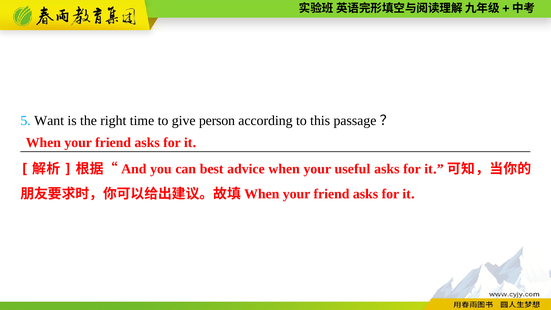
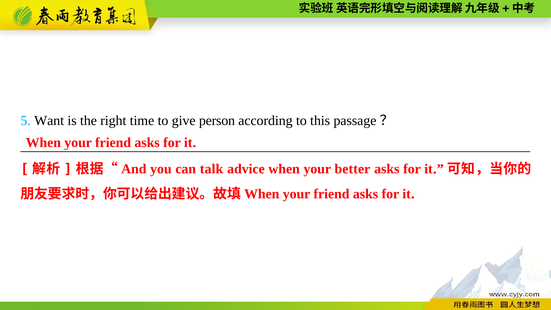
best: best -> talk
useful: useful -> better
